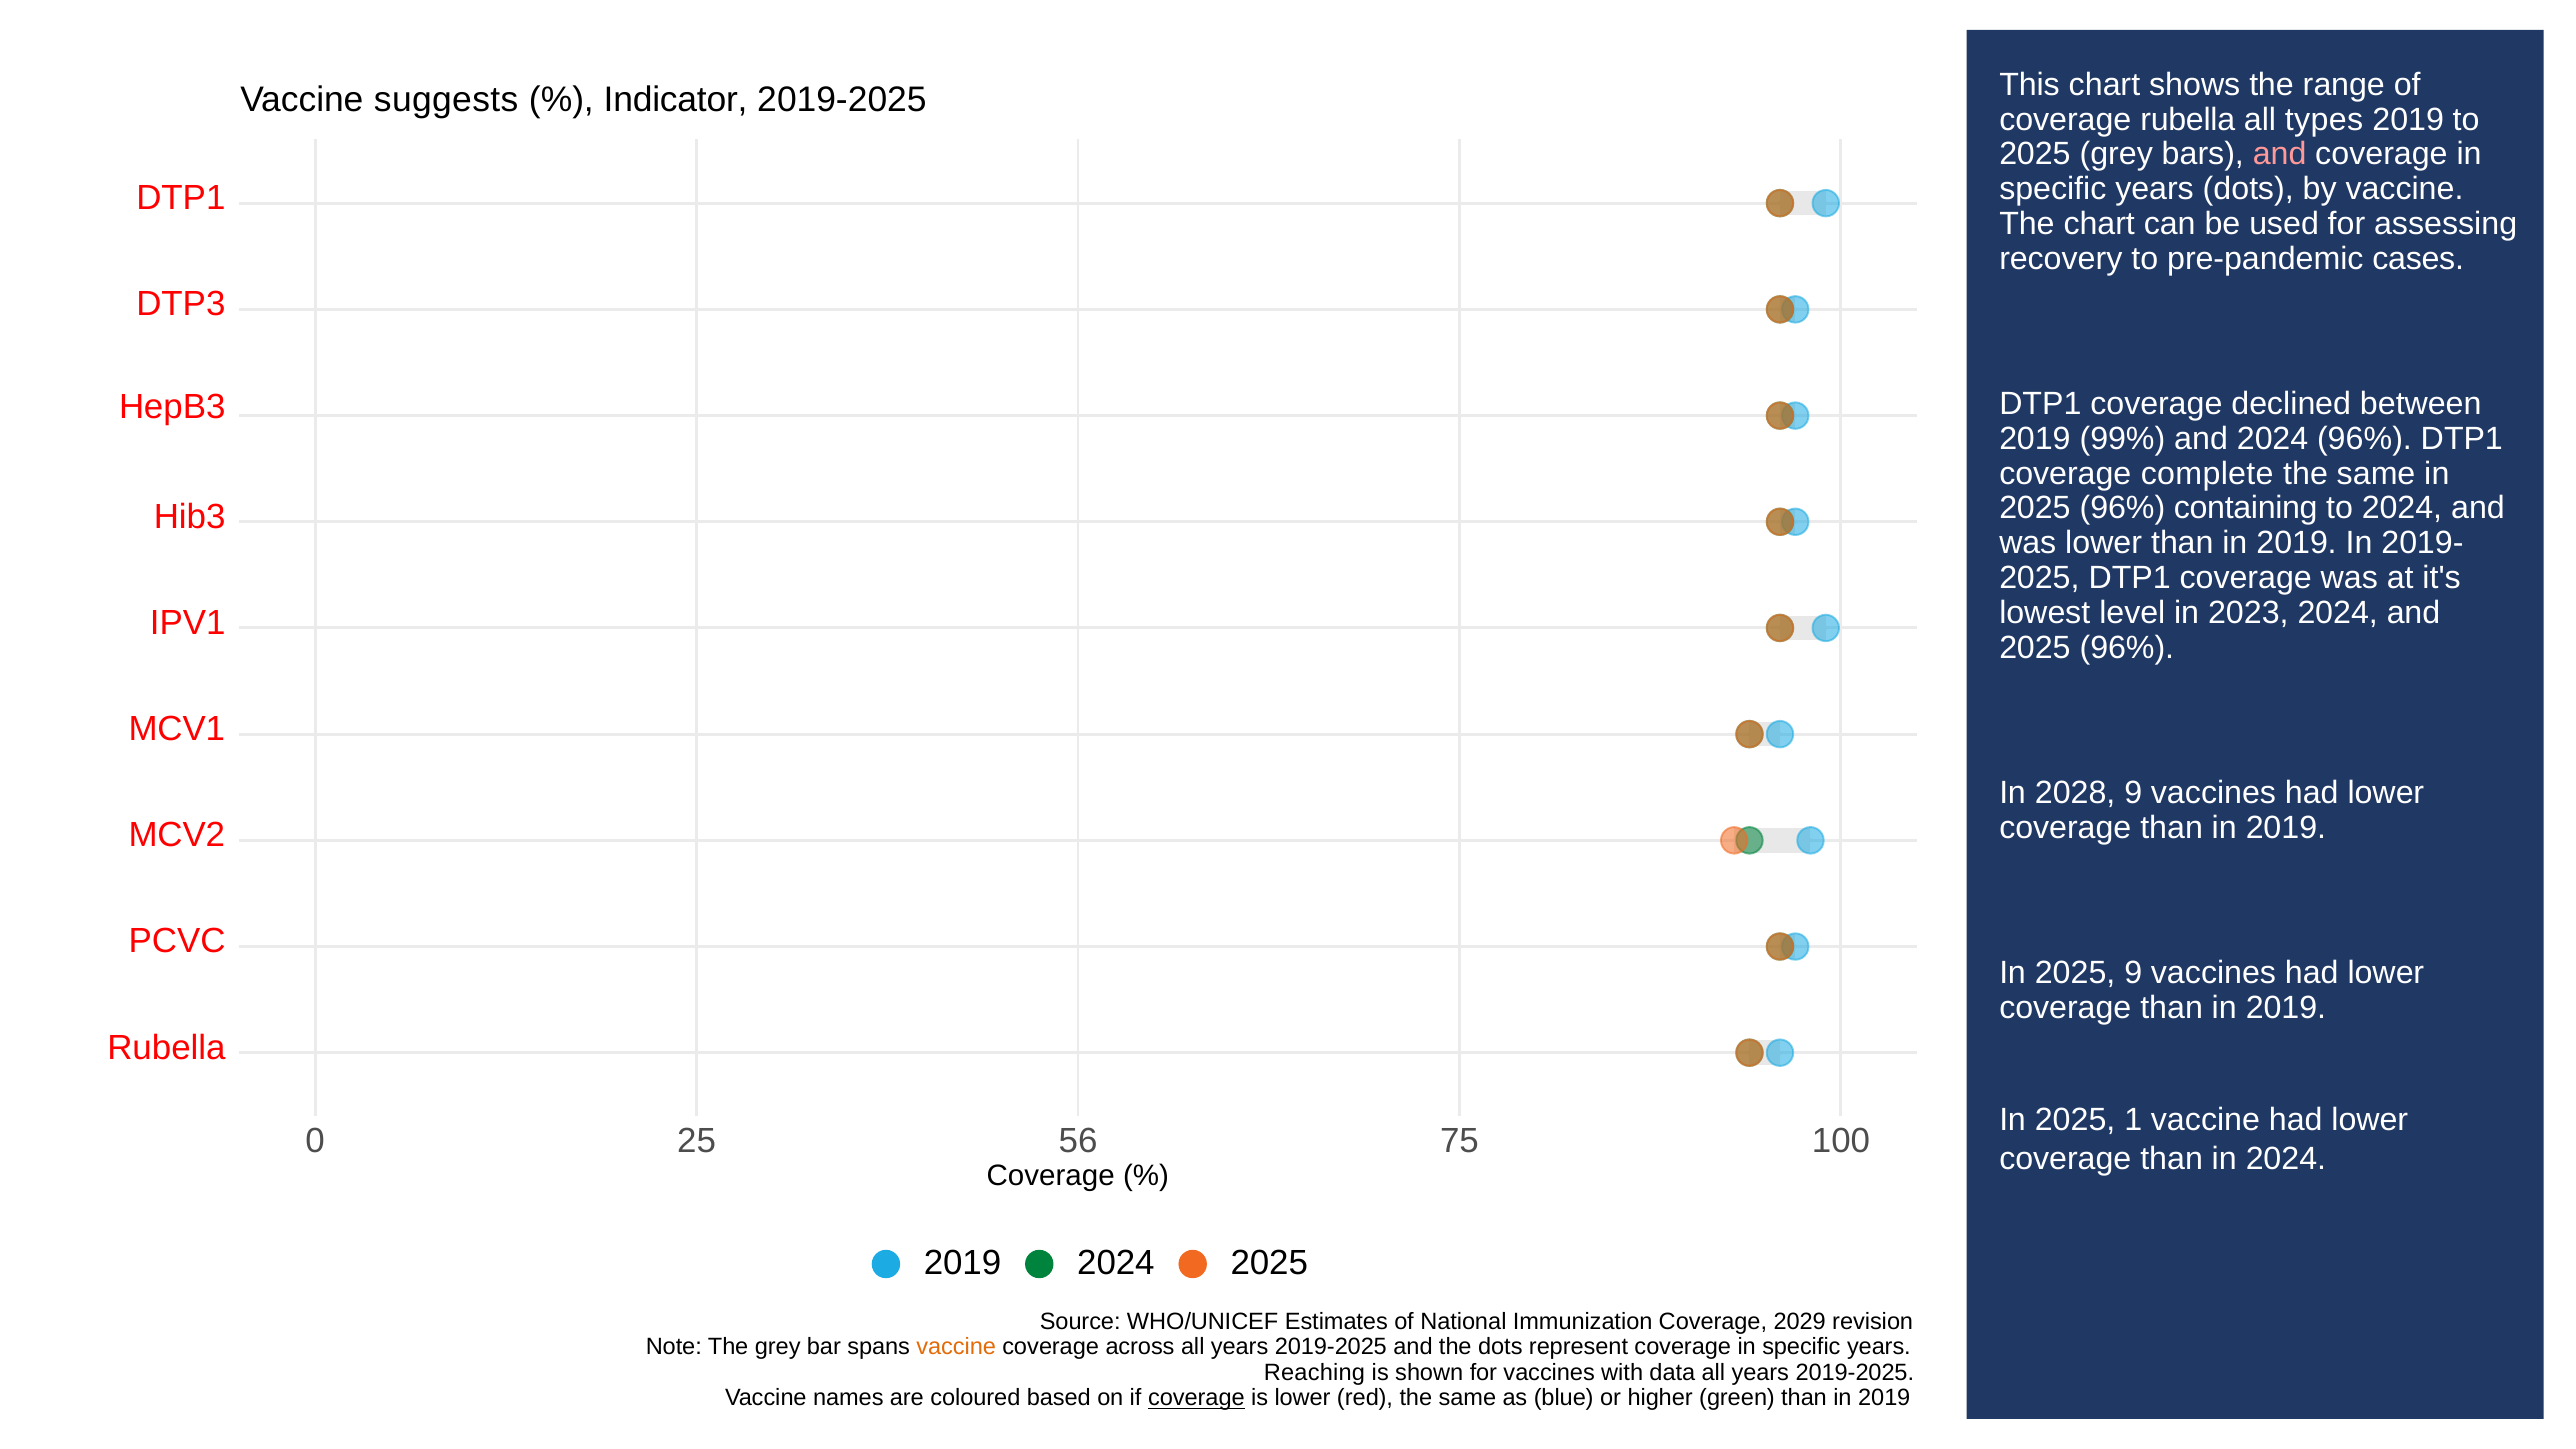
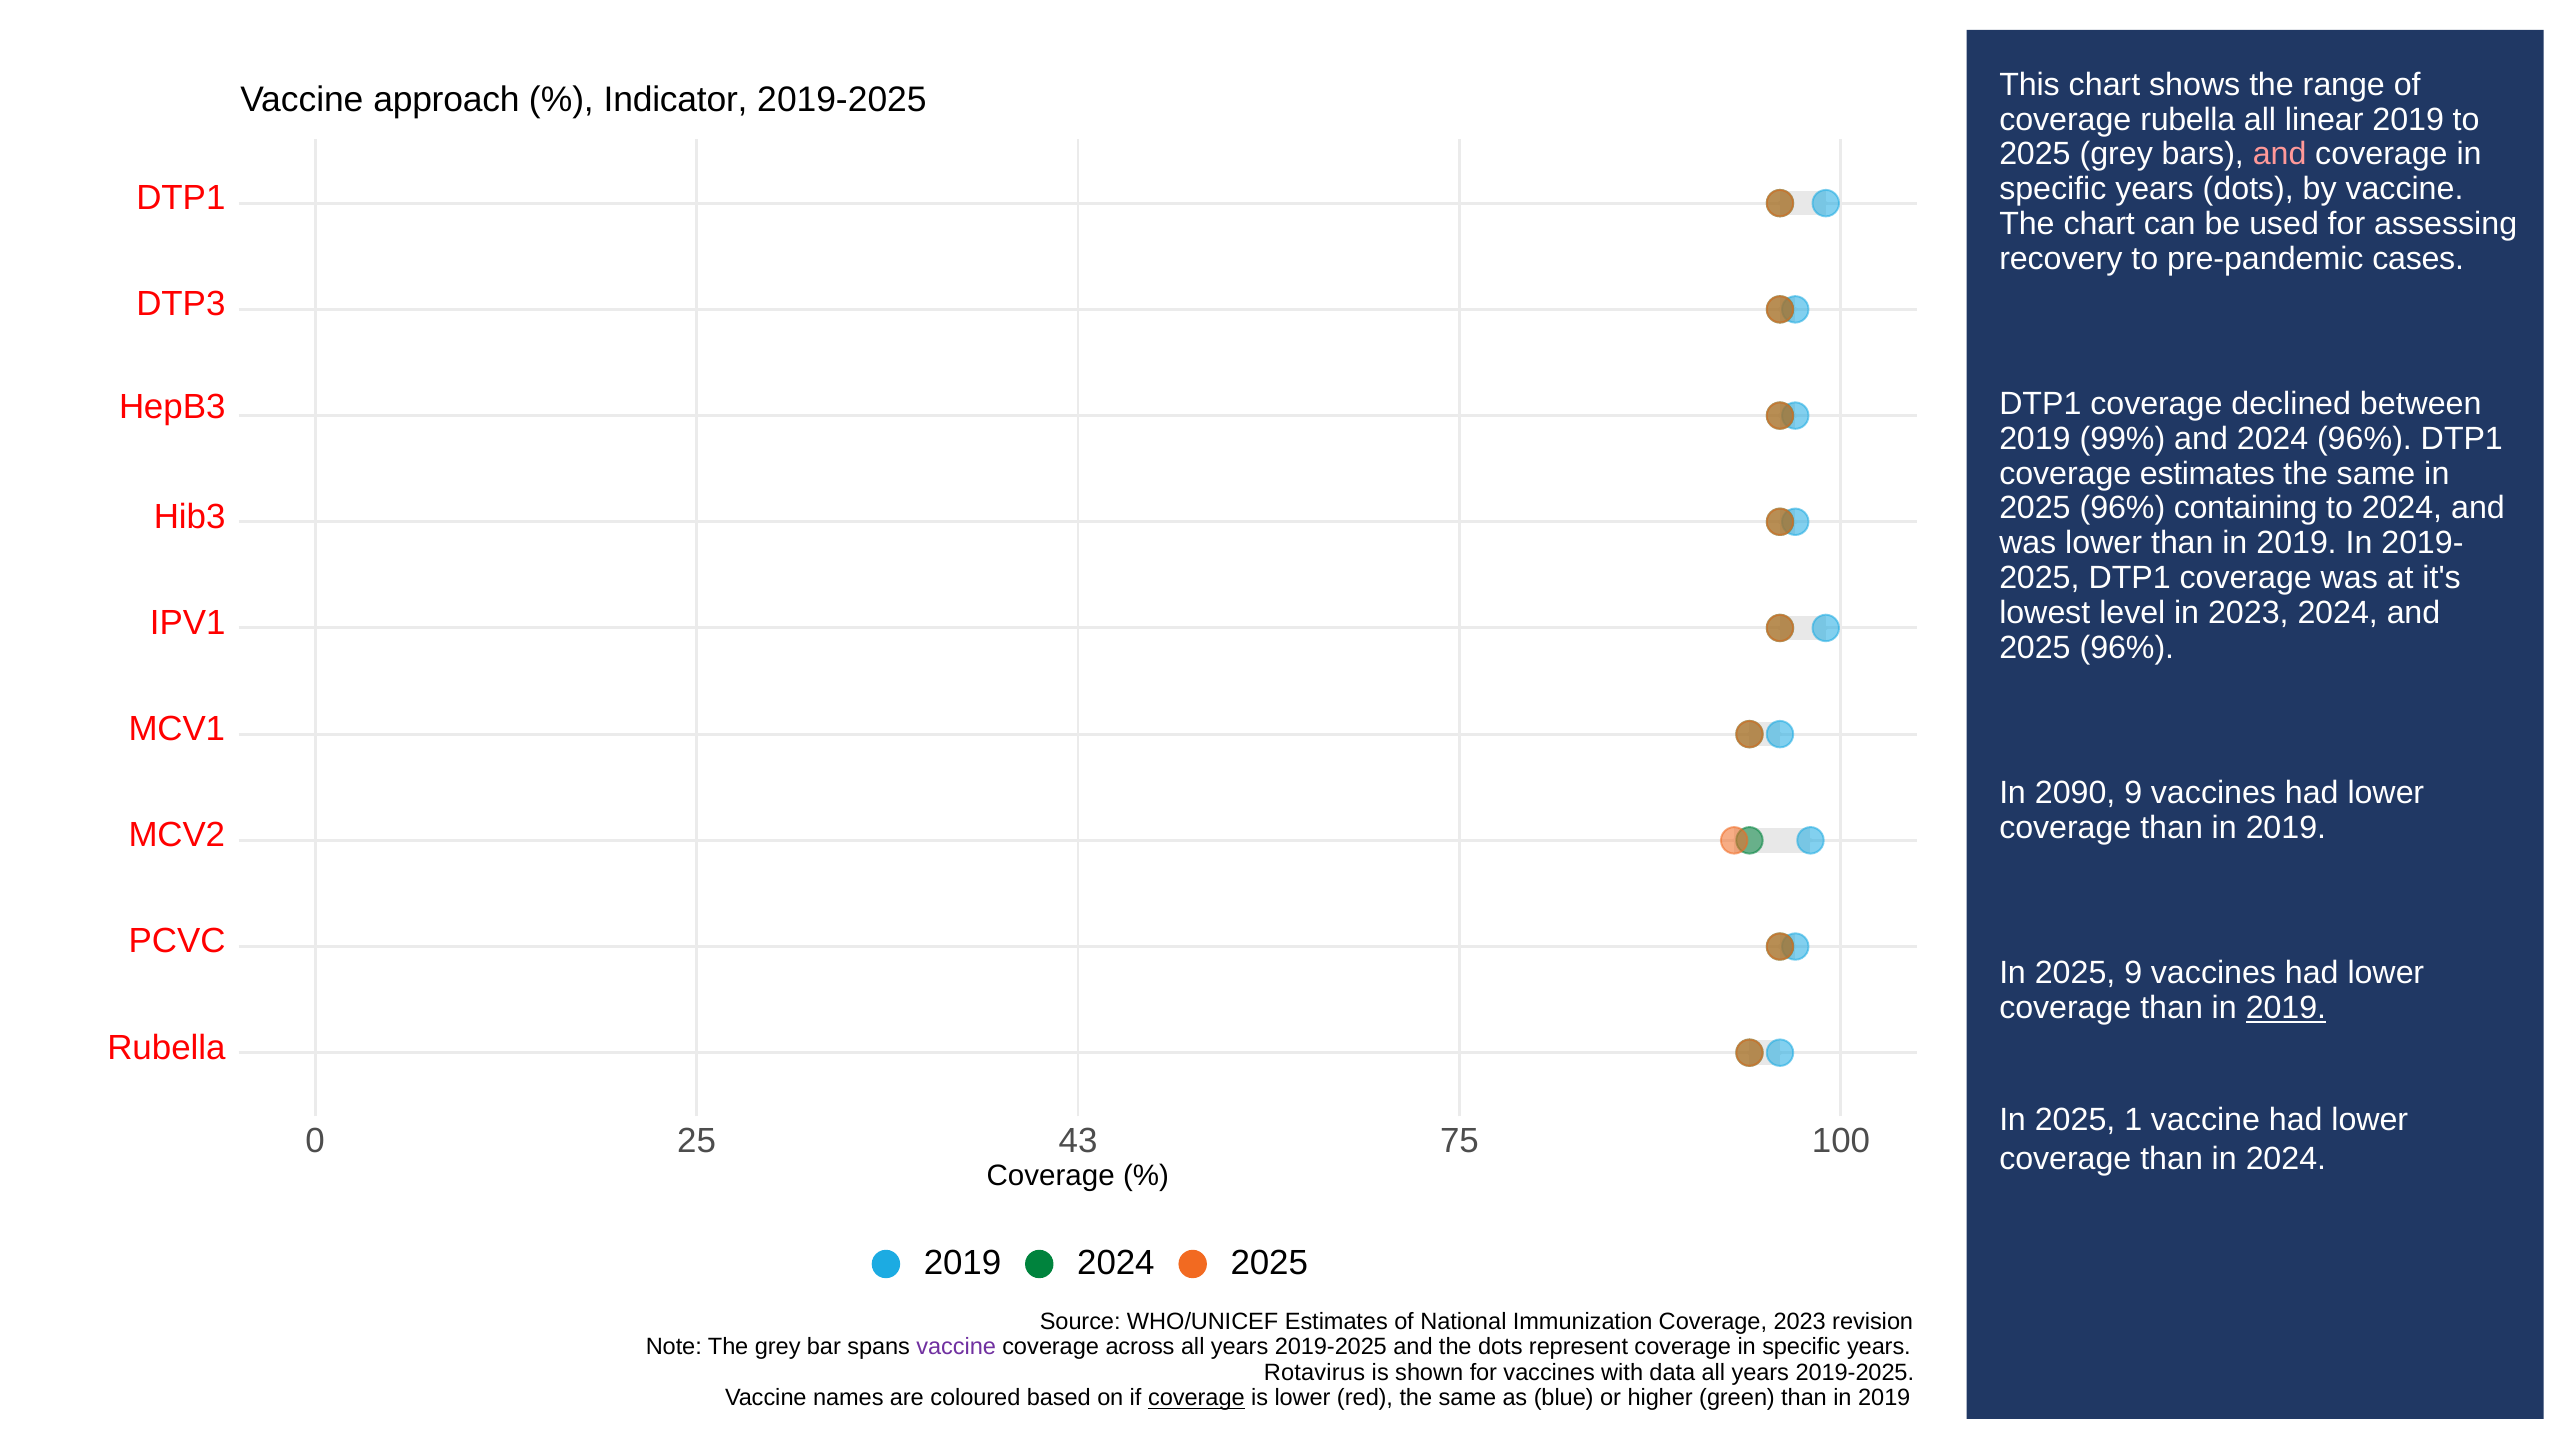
suggests: suggests -> approach
types: types -> linear
coverage complete: complete -> estimates
2028: 2028 -> 2090
2019 at (2286, 1008) underline: none -> present
56: 56 -> 43
Coverage 2029: 2029 -> 2023
vaccine at (956, 1347) colour: orange -> purple
Reaching: Reaching -> Rotavirus
